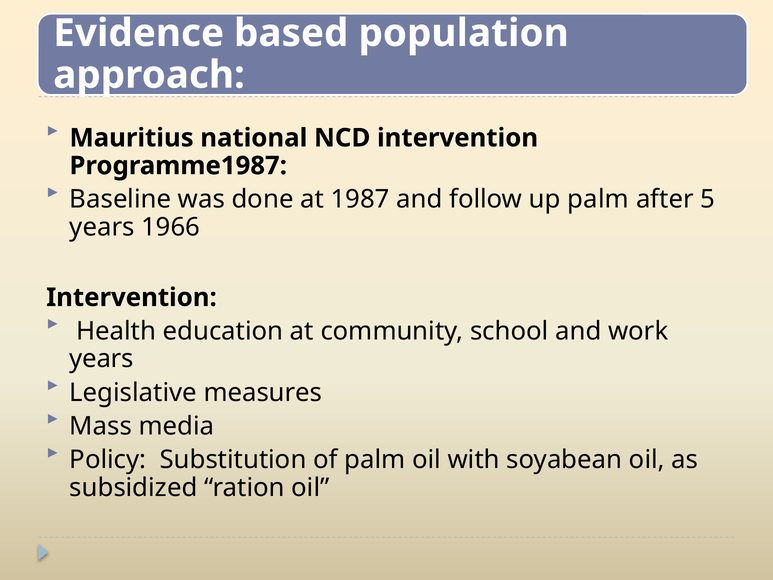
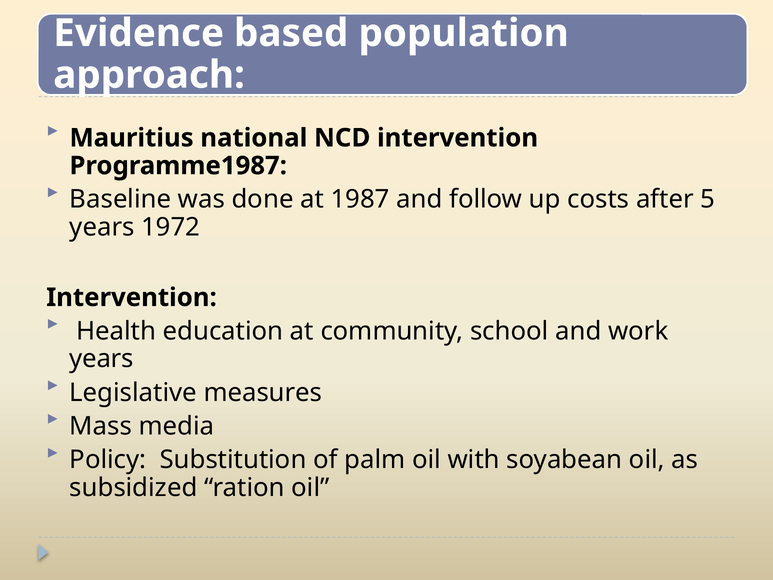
up palm: palm -> costs
1966: 1966 -> 1972
